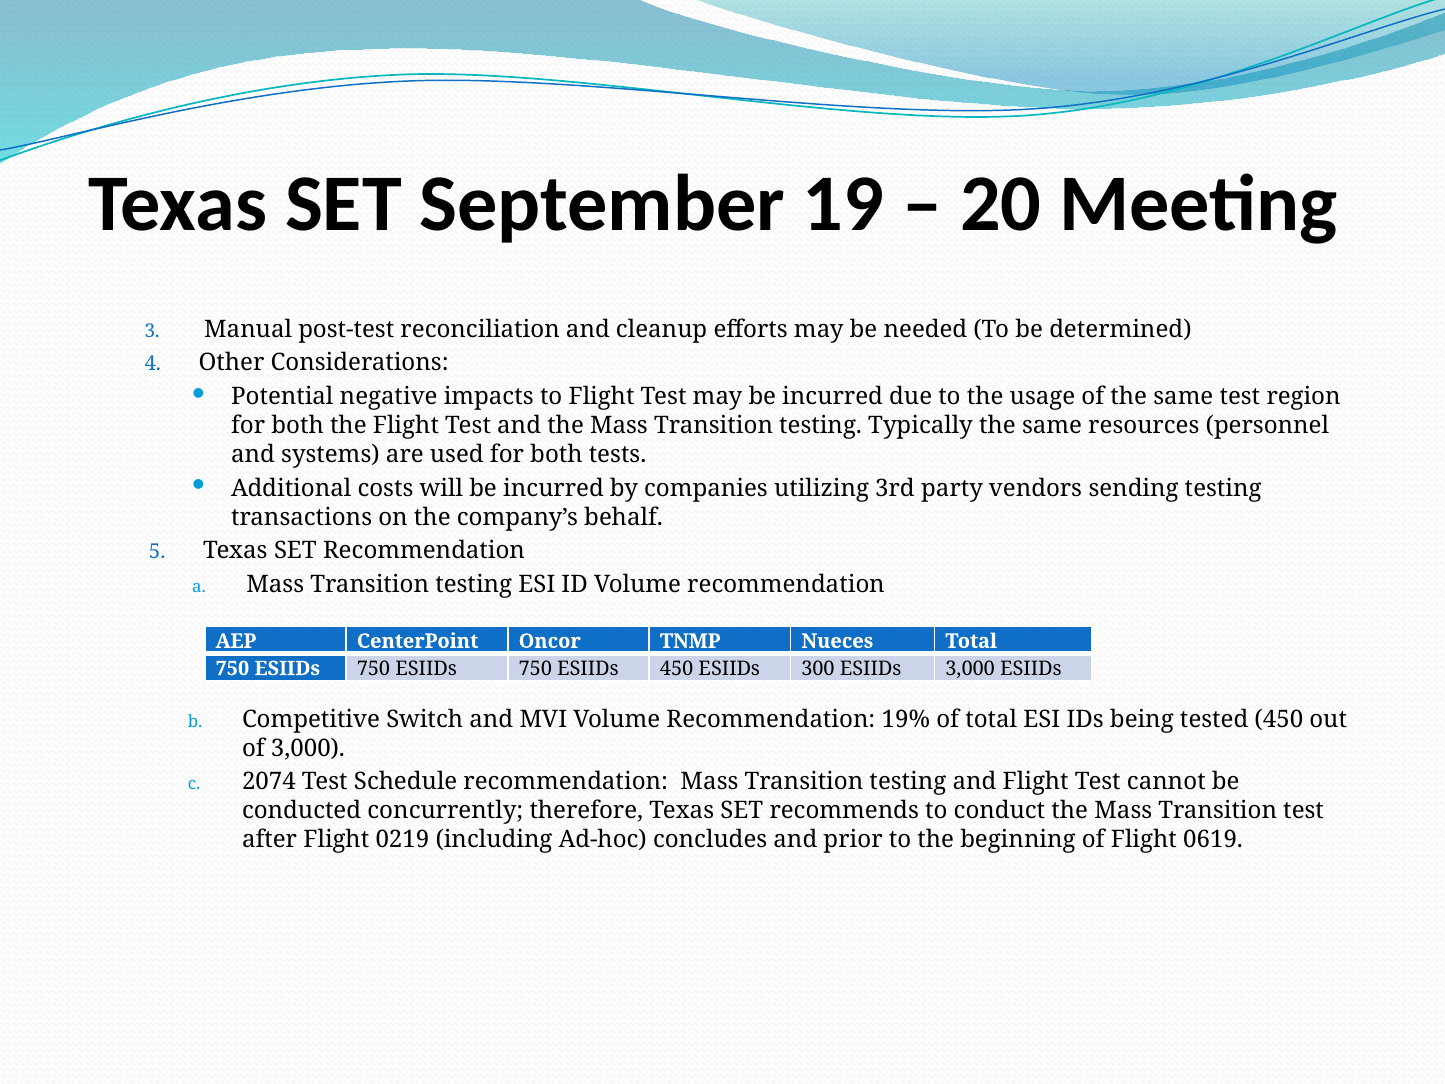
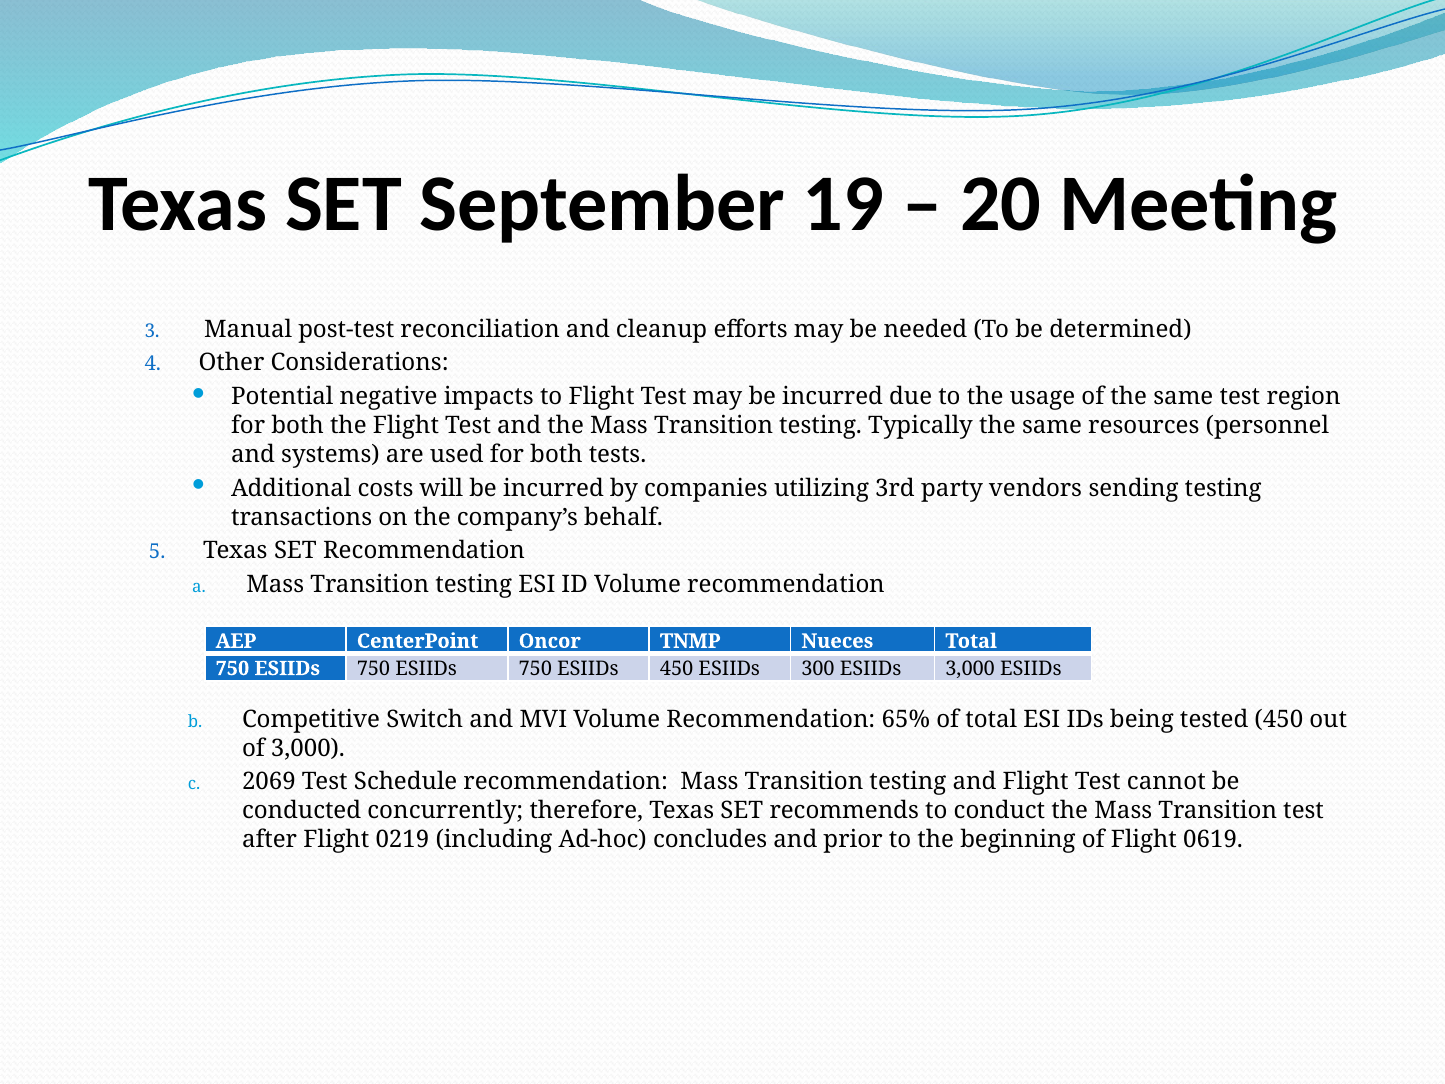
19%: 19% -> 65%
2074: 2074 -> 2069
